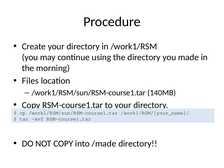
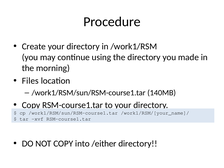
/made: /made -> /either
